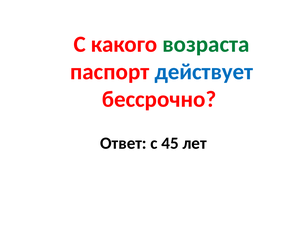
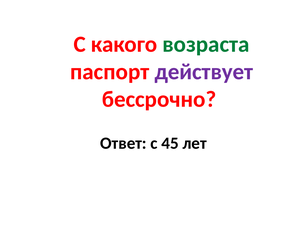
действует colour: blue -> purple
